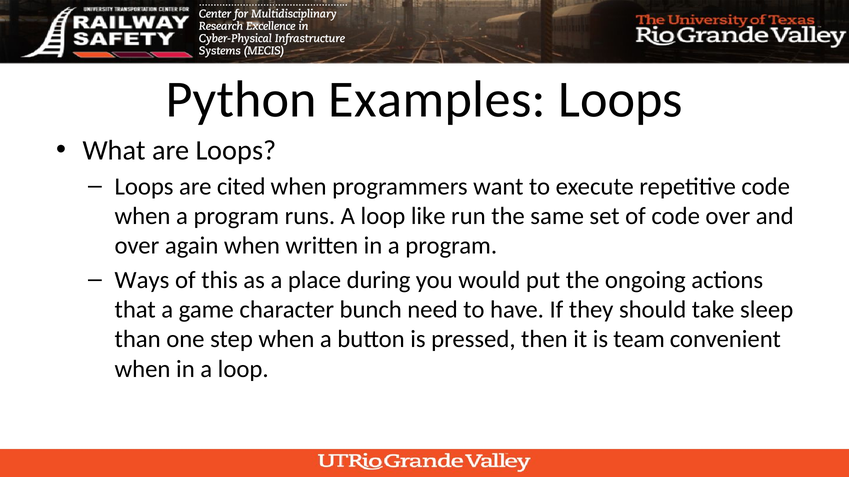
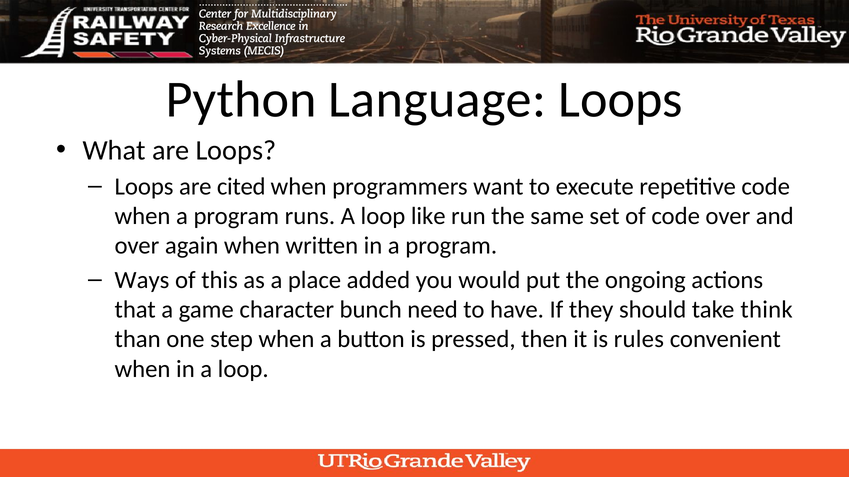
Examples: Examples -> Language
during: during -> added
sleep: sleep -> think
team: team -> rules
